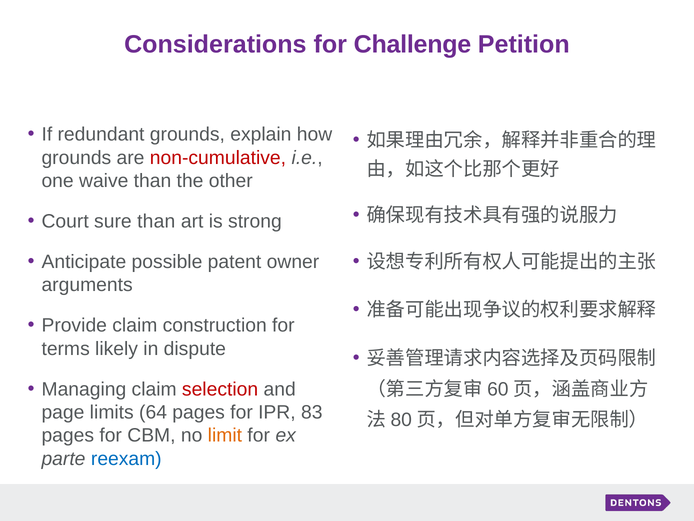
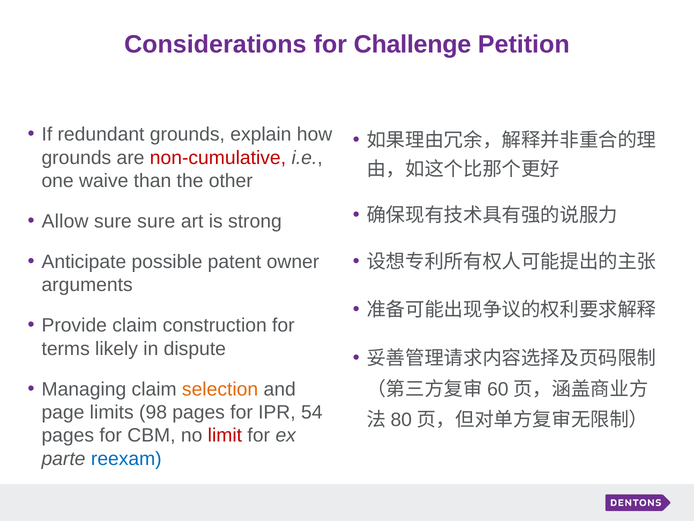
Court: Court -> Allow
sure than: than -> sure
selection colour: red -> orange
64: 64 -> 98
83: 83 -> 54
limit colour: orange -> red
